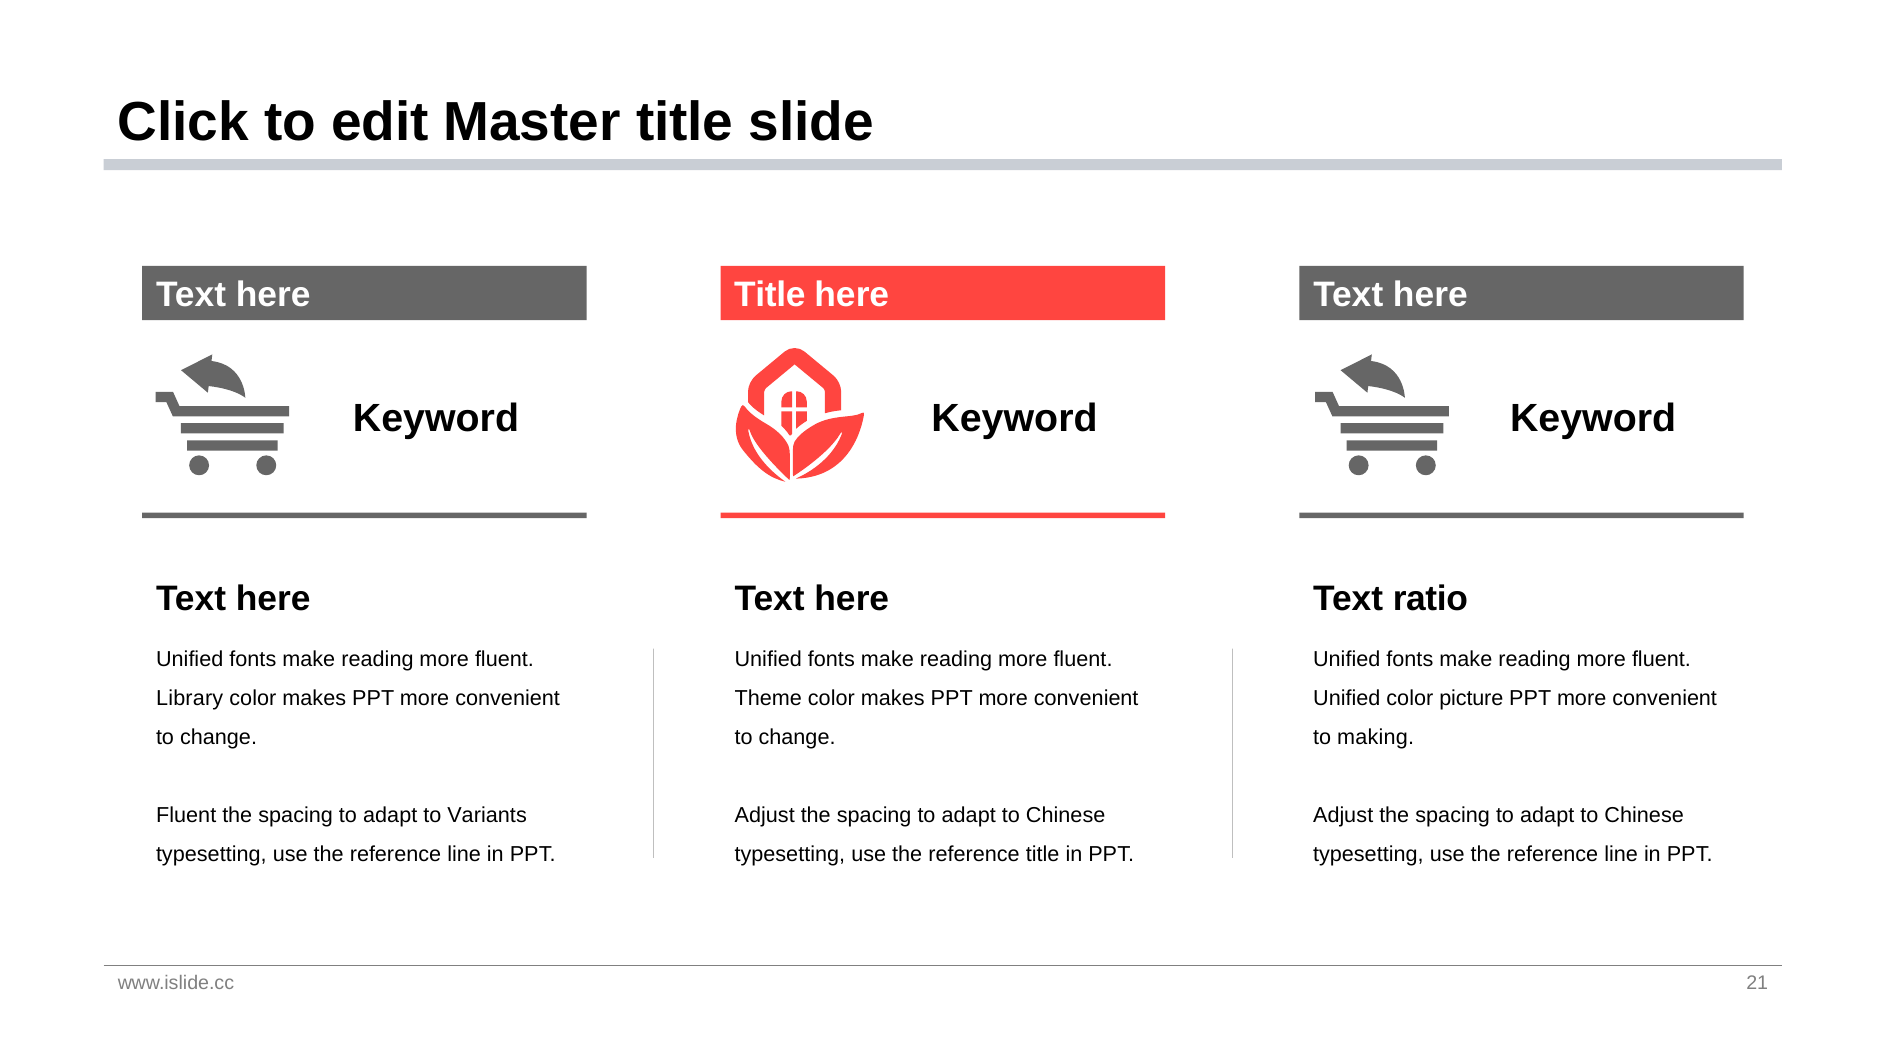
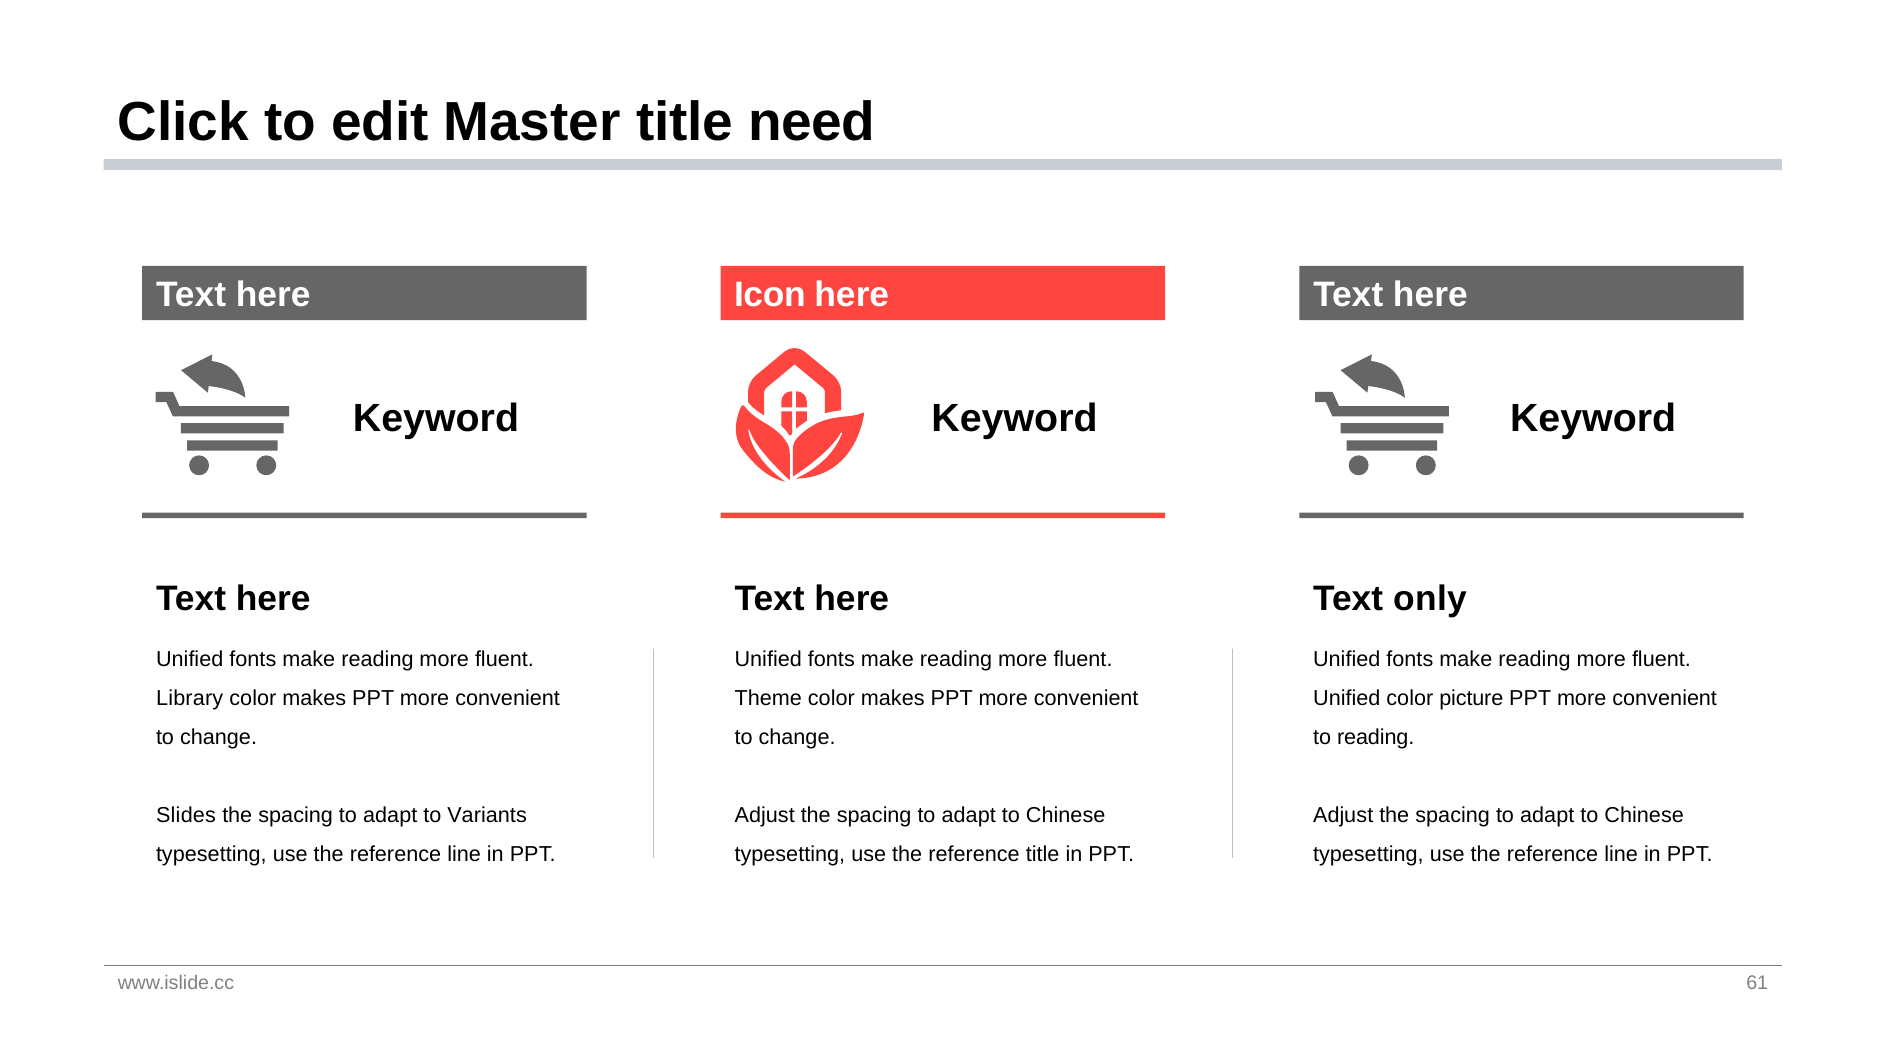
slide: slide -> need
Title at (770, 294): Title -> Icon
ratio: ratio -> only
to making: making -> reading
Fluent at (186, 815): Fluent -> Slides
21: 21 -> 61
